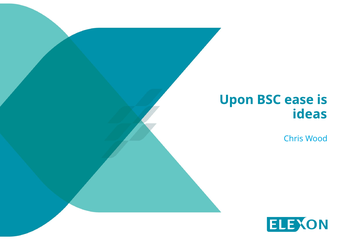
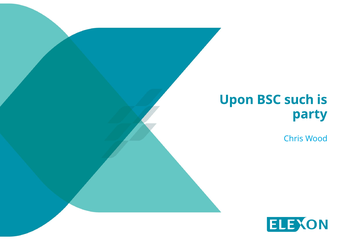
ease: ease -> such
ideas: ideas -> party
